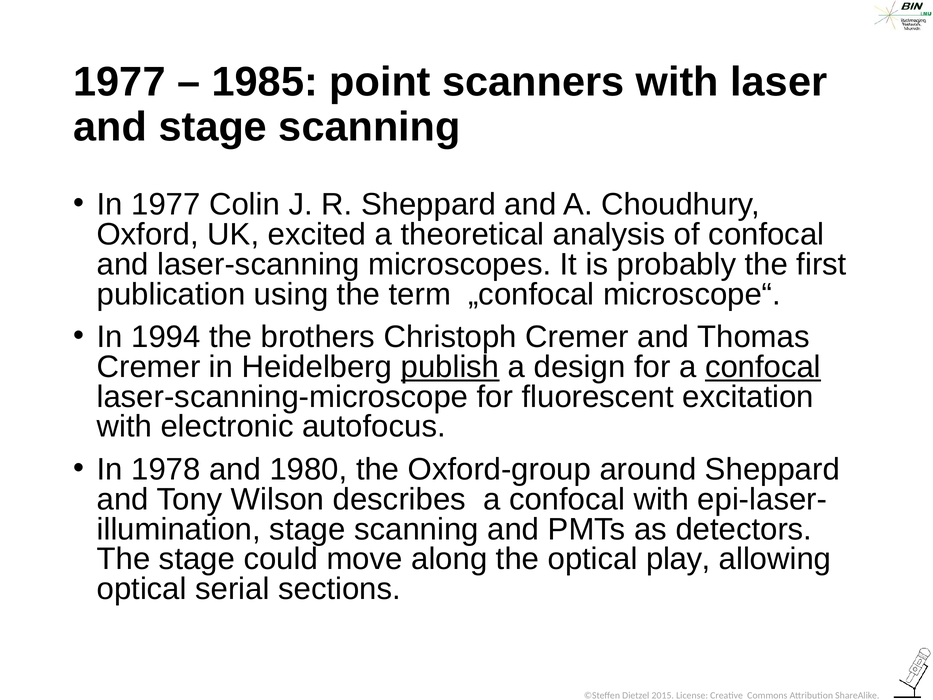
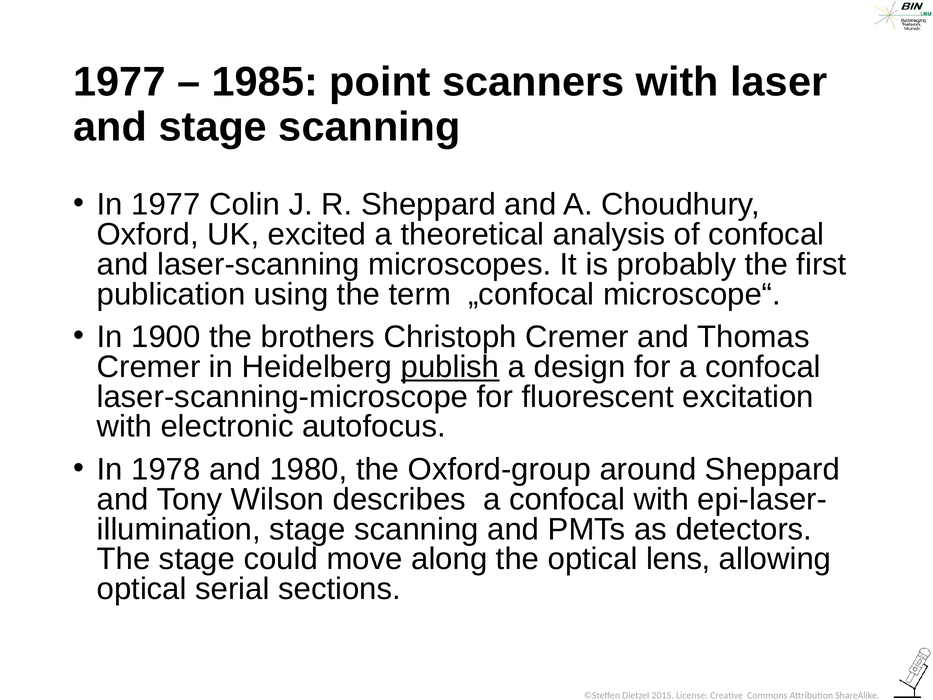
1994: 1994 -> 1900
confocal at (763, 367) underline: present -> none
play: play -> lens
